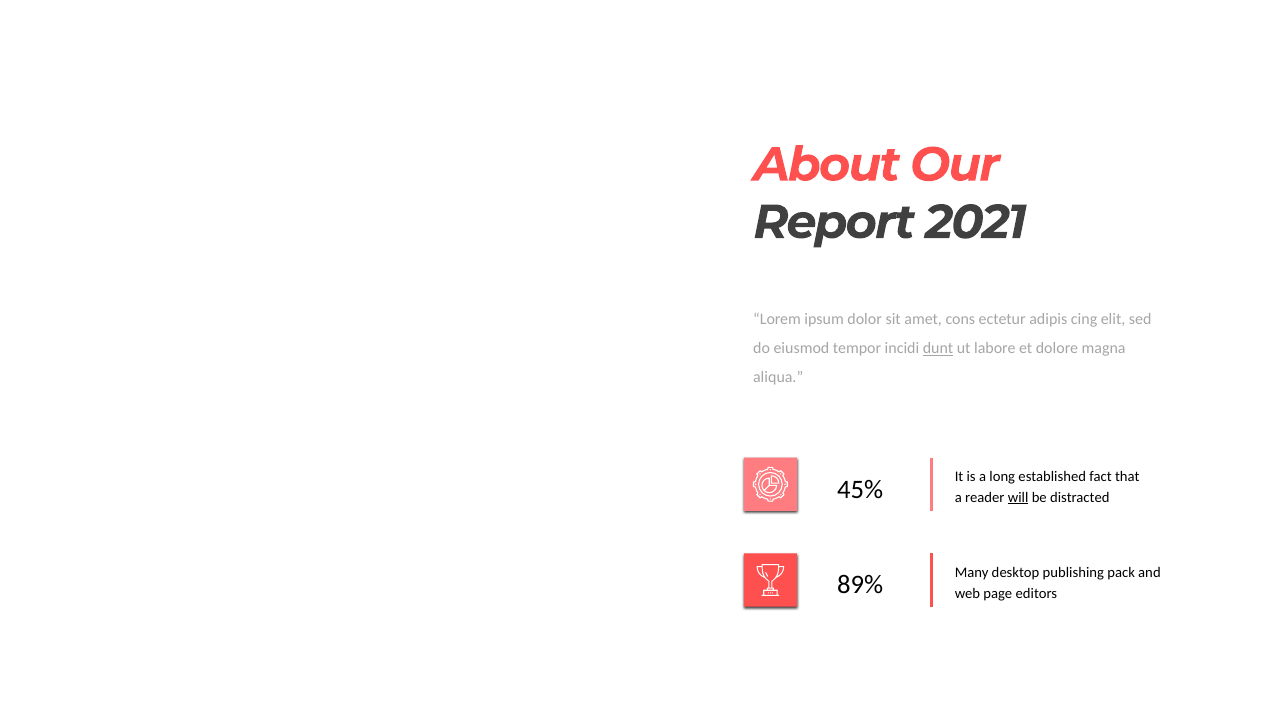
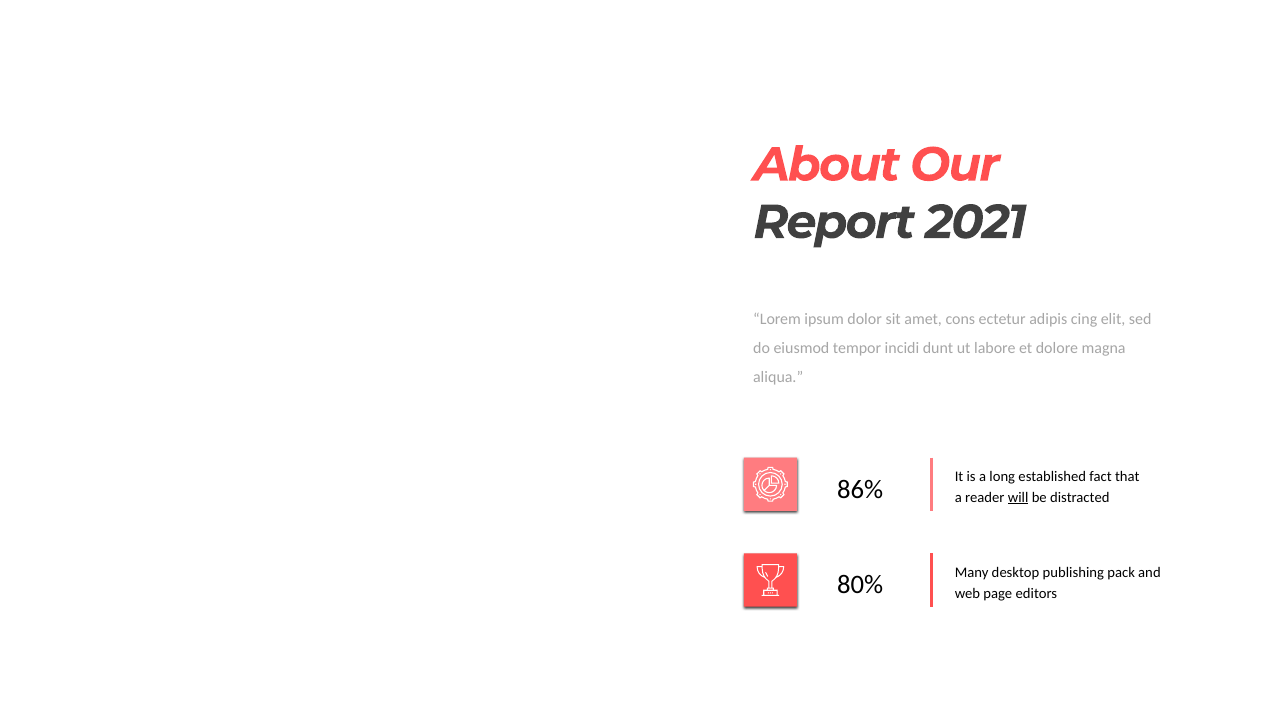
dunt underline: present -> none
45%: 45% -> 86%
89%: 89% -> 80%
